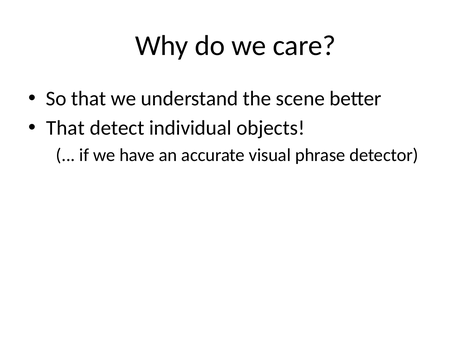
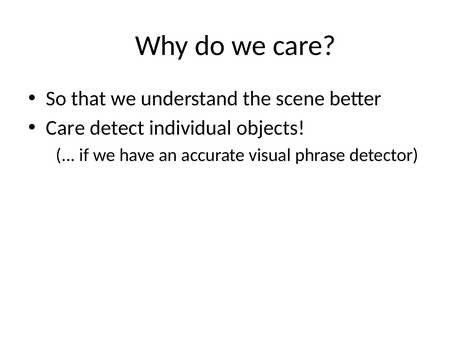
That at (65, 128): That -> Care
